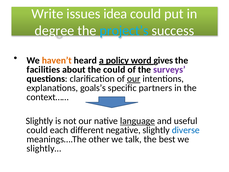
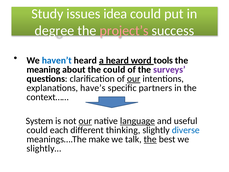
Write: Write -> Study
project’s colour: light blue -> pink
haven’t colour: orange -> blue
a policy: policy -> heard
gives: gives -> tools
facilities: facilities -> meaning
goals’s: goals’s -> have’s
Slightly at (39, 121): Slightly -> System
our at (85, 121) underline: none -> present
negative: negative -> thinking
other: other -> make
the at (150, 139) underline: none -> present
